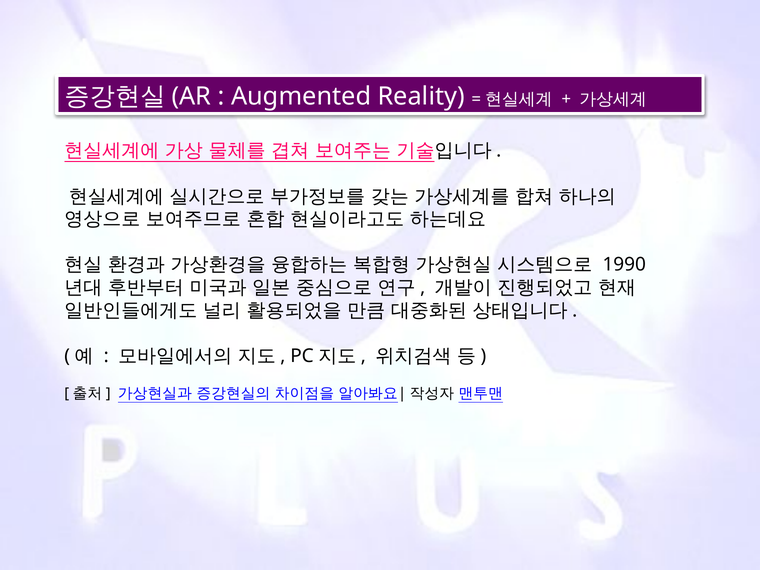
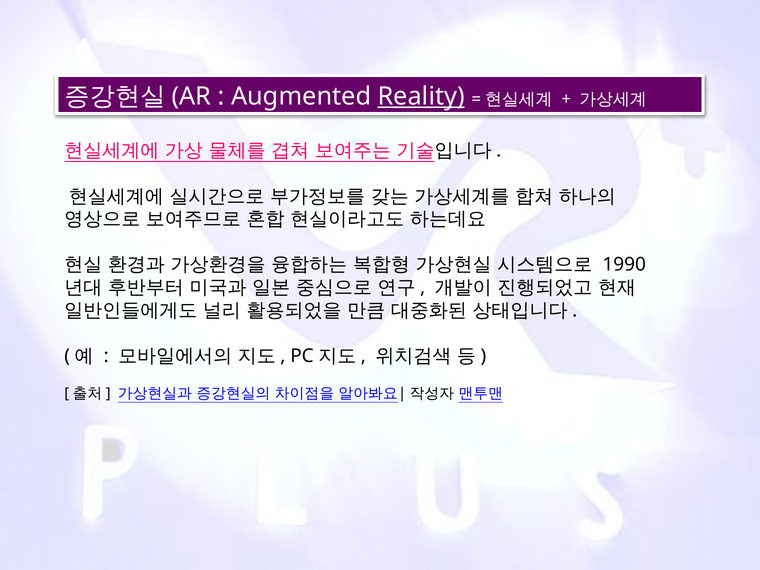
Reality underline: none -> present
